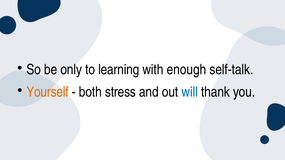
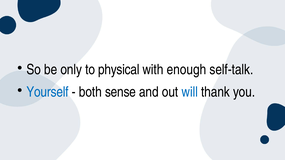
learning: learning -> physical
Yourself colour: orange -> blue
stress: stress -> sense
